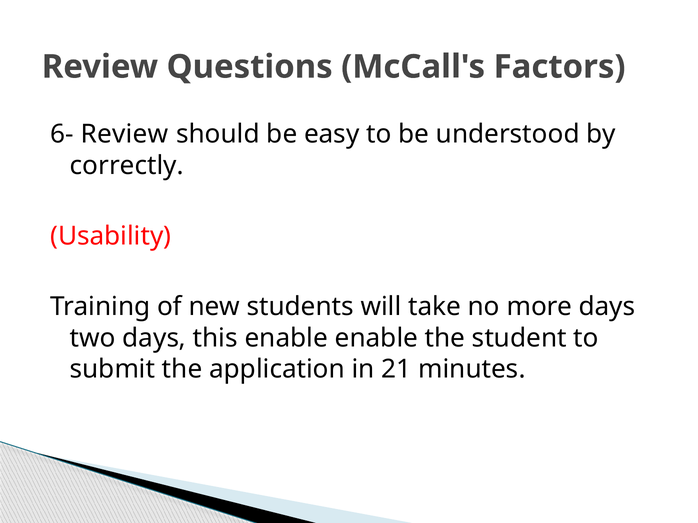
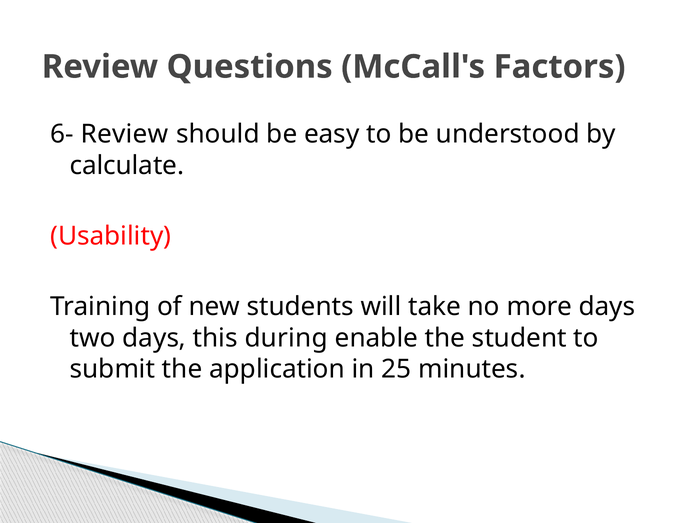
correctly: correctly -> calculate
this enable: enable -> during
21: 21 -> 25
